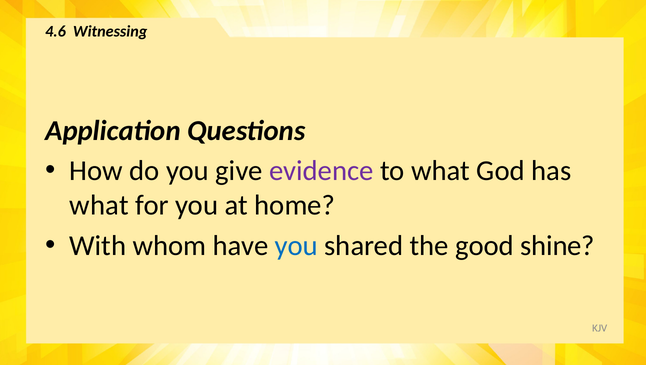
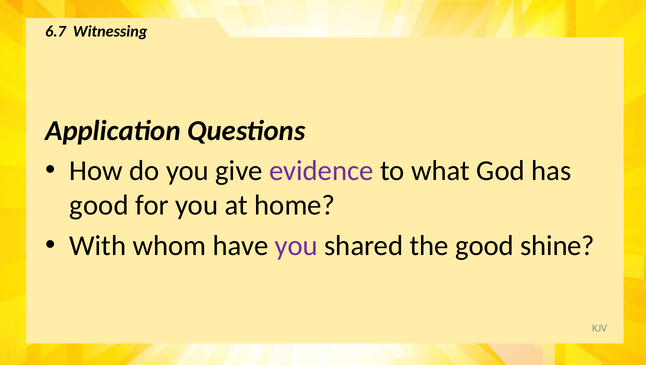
4.6: 4.6 -> 6.7
what at (99, 205): what -> good
you at (296, 245) colour: blue -> purple
